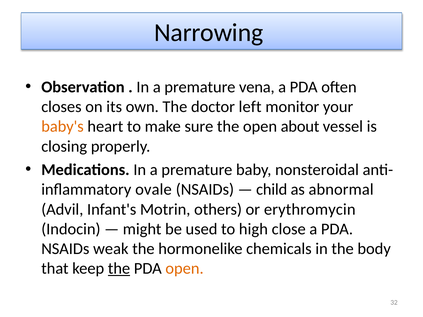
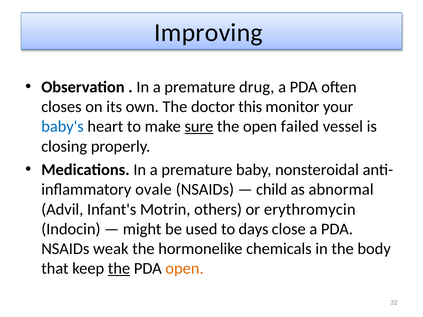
Narrowing: Narrowing -> Improving
vena: vena -> drug
left: left -> this
baby's colour: orange -> blue
sure underline: none -> present
about: about -> failed
high: high -> days
